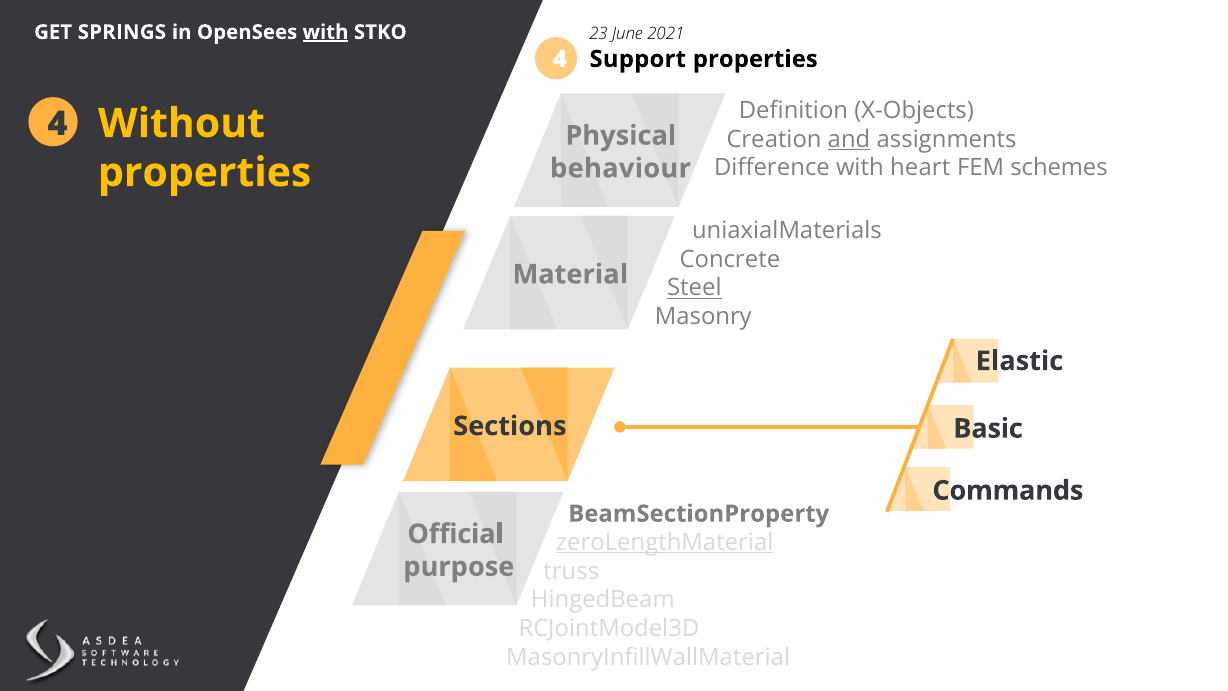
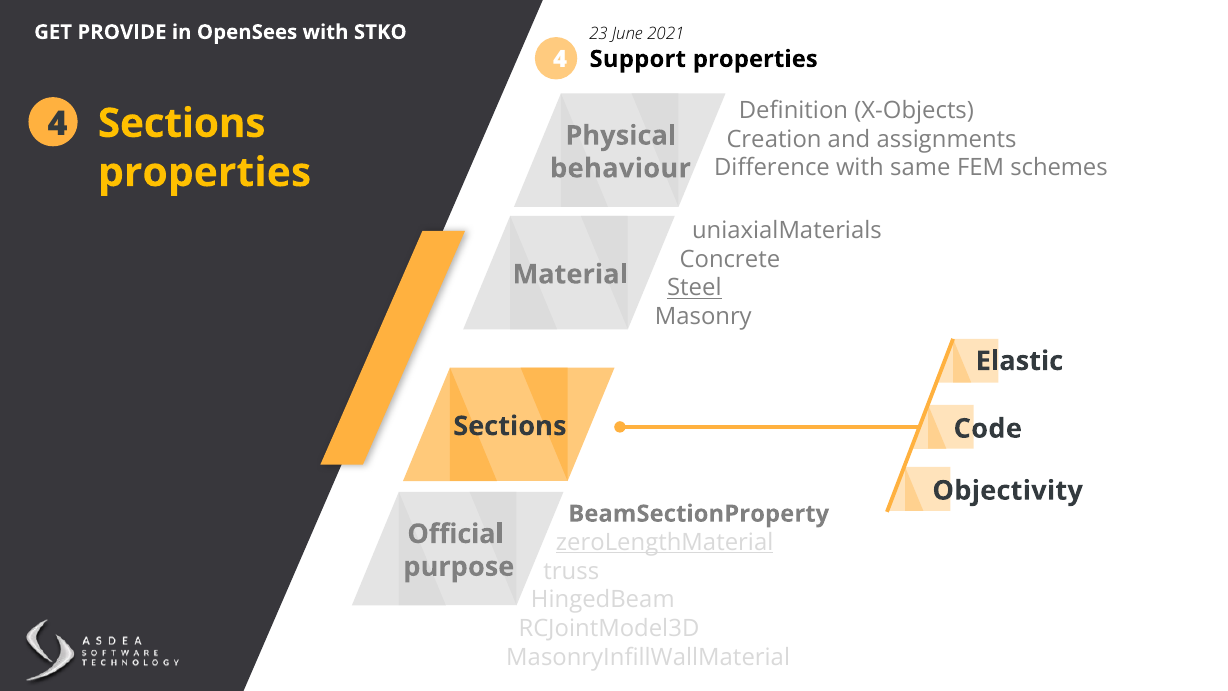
SPRINGS: SPRINGS -> PROVIDE
with at (326, 32) underline: present -> none
Without at (181, 123): Without -> Sections
and underline: present -> none
heart: heart -> same
Basic: Basic -> Code
Commands: Commands -> Objectivity
